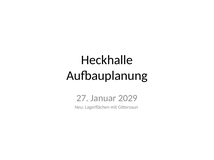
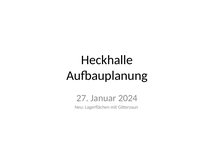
2029: 2029 -> 2024
